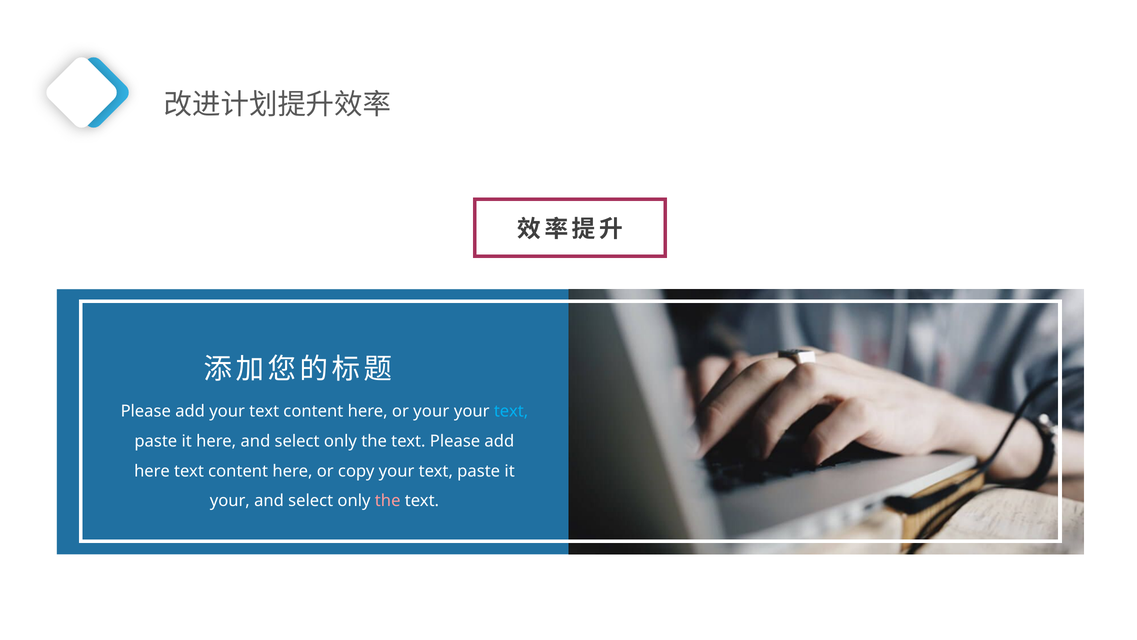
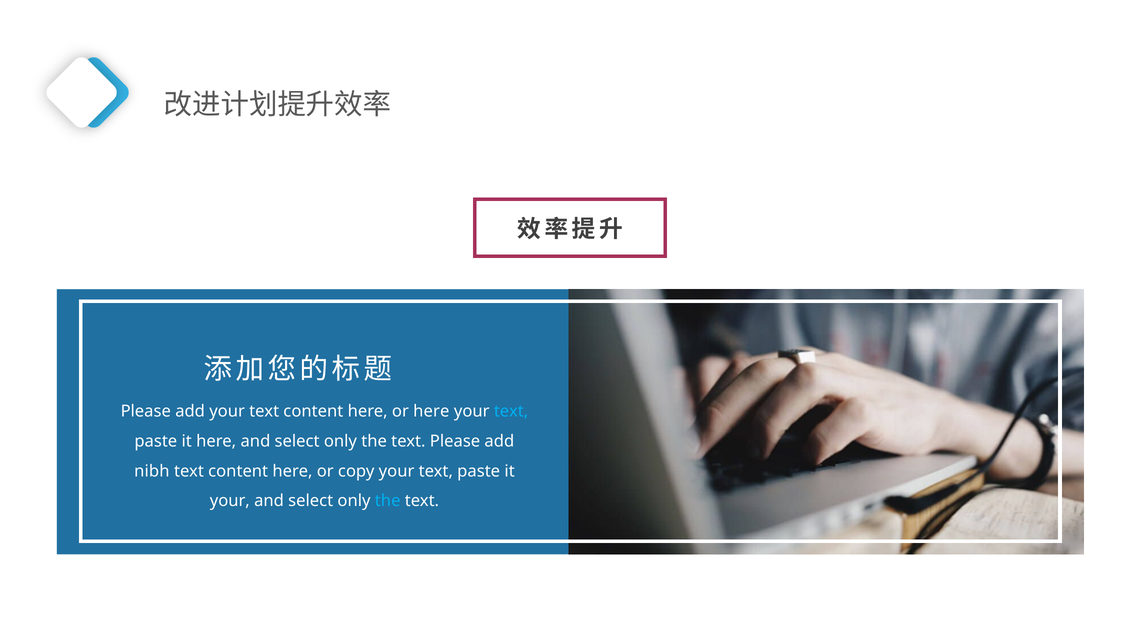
or your: your -> here
here at (152, 471): here -> nibh
the at (388, 501) colour: pink -> light blue
